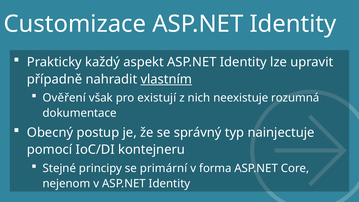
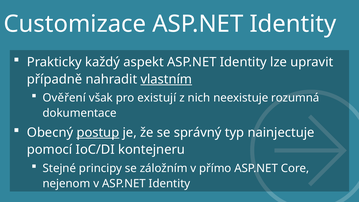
postup underline: none -> present
primární: primární -> záložním
forma: forma -> přímo
